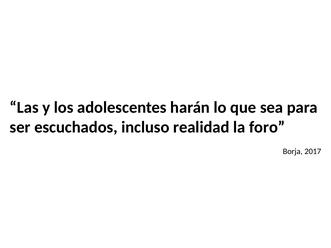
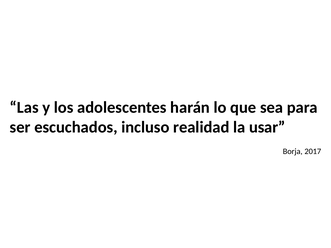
foro: foro -> usar
